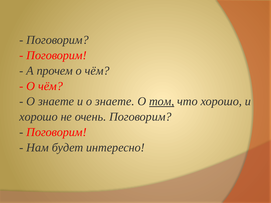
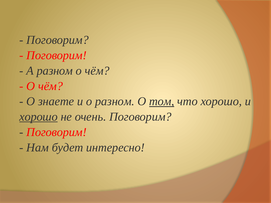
А прочем: прочем -> разном
и о знаете: знаете -> разном
хорошо at (38, 117) underline: none -> present
